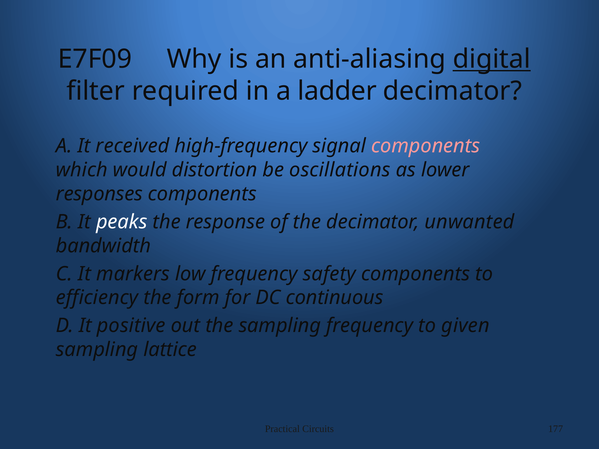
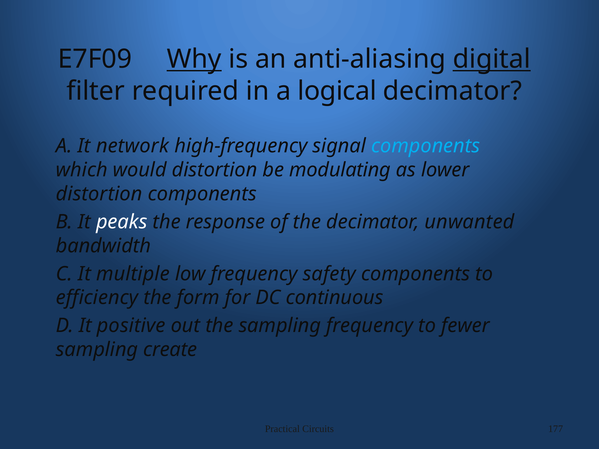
Why underline: none -> present
ladder: ladder -> logical
received: received -> network
components at (426, 146) colour: pink -> light blue
oscillations: oscillations -> modulating
responses at (99, 194): responses -> distortion
markers: markers -> multiple
given: given -> fewer
lattice: lattice -> create
